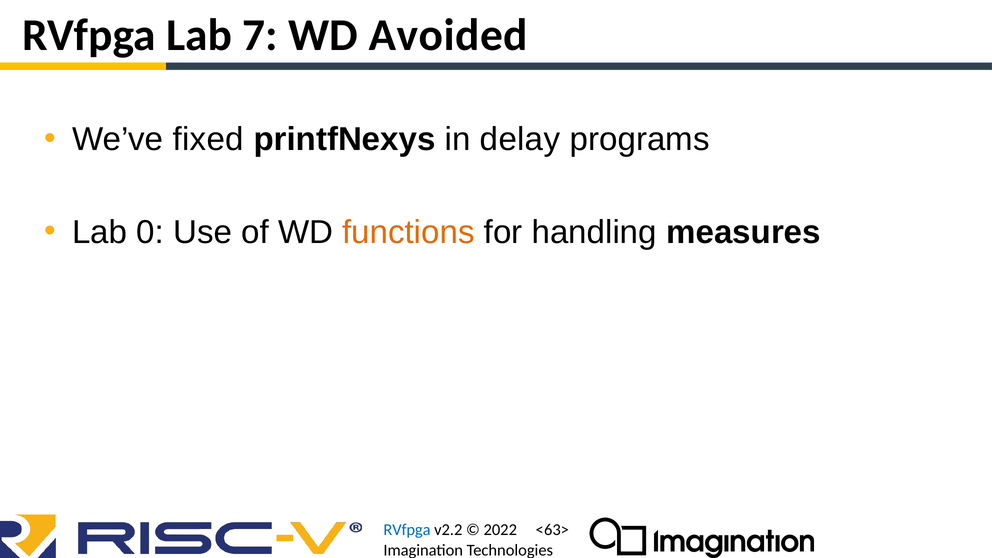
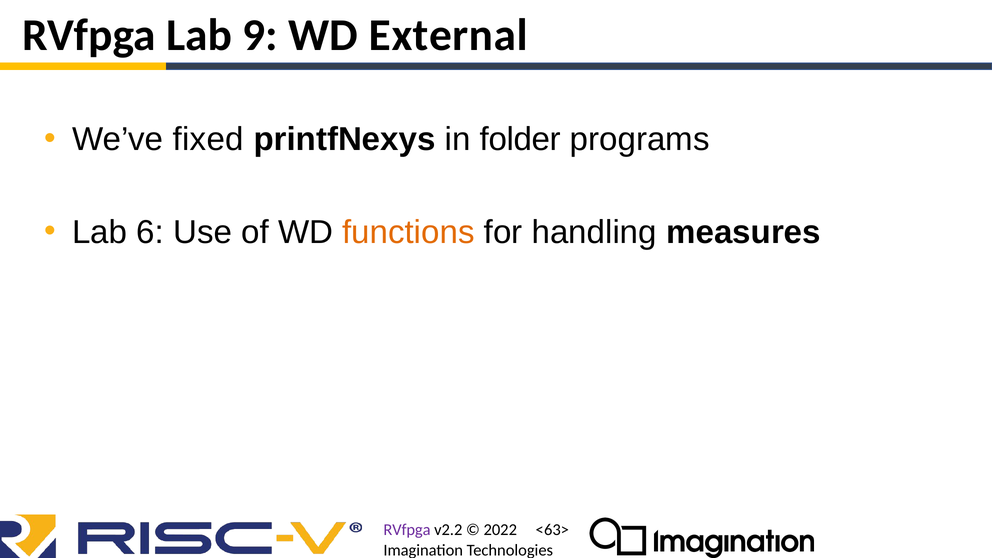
7: 7 -> 9
Avoided: Avoided -> External
delay: delay -> folder
0: 0 -> 6
RVfpga at (407, 530) colour: blue -> purple
